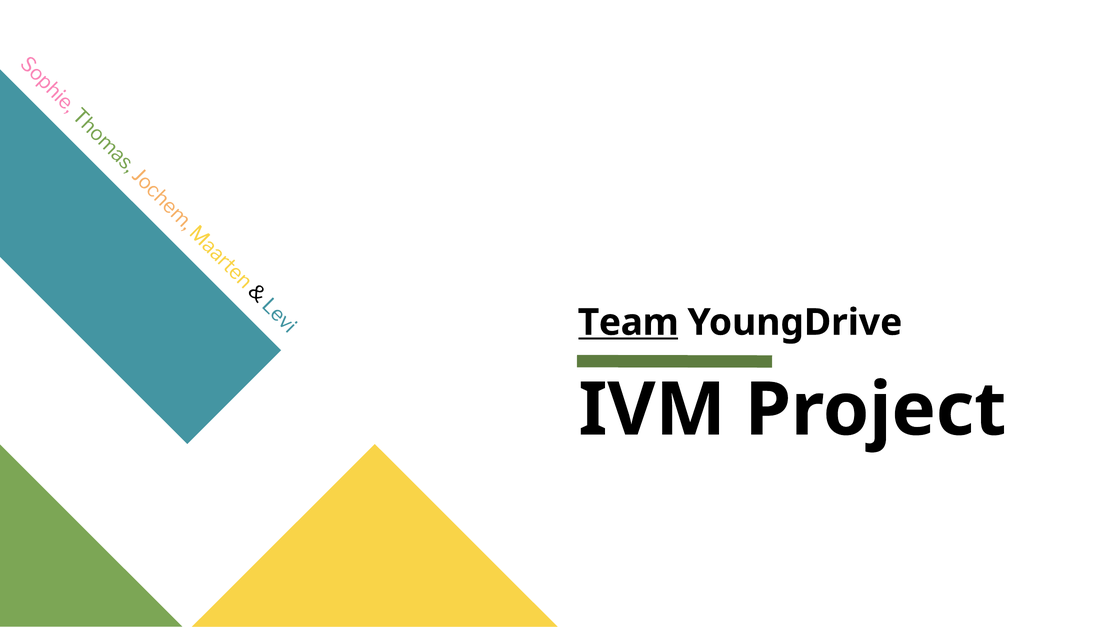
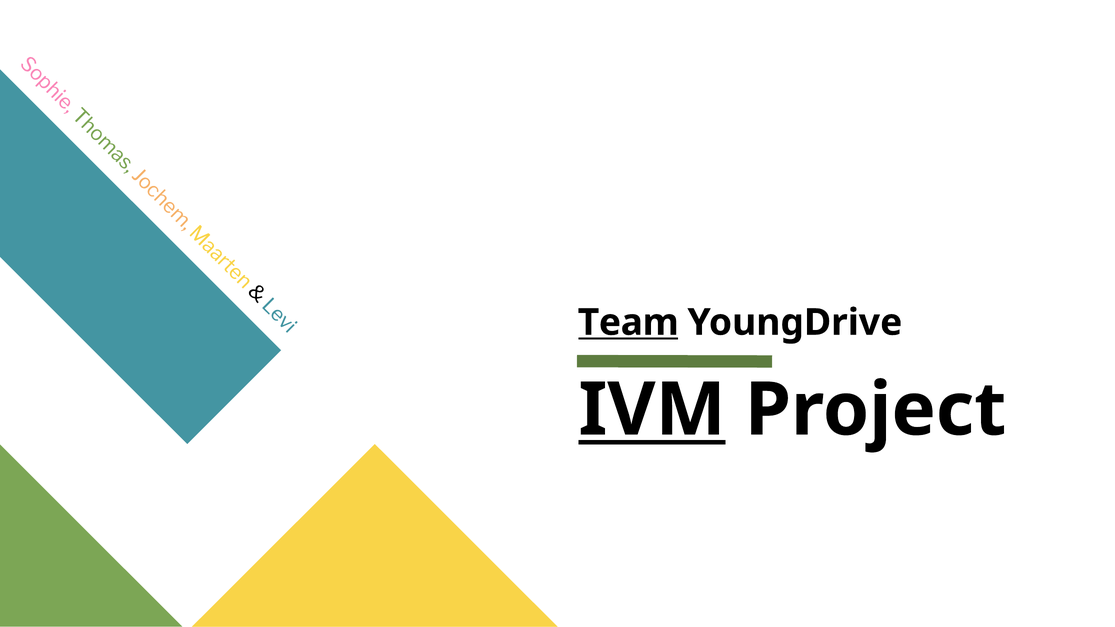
IVM underline: none -> present
